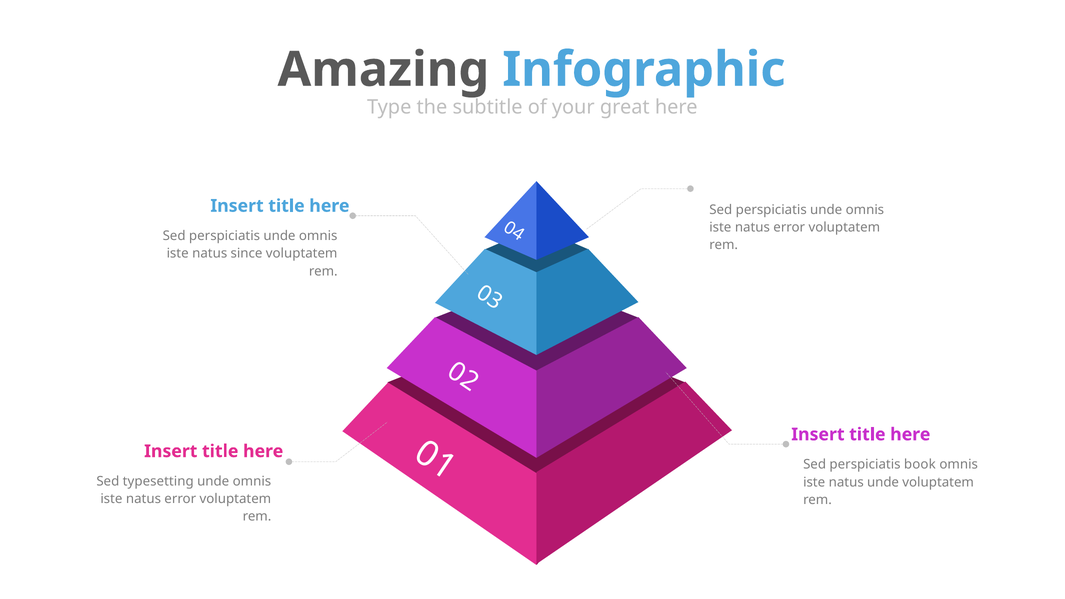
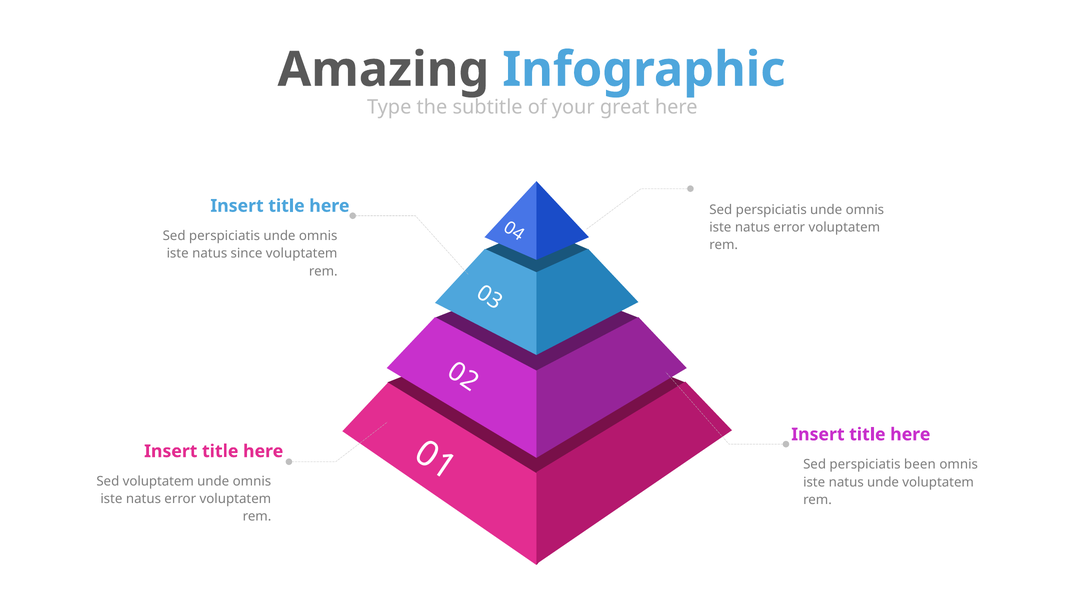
book: book -> been
Sed typesetting: typesetting -> voluptatem
